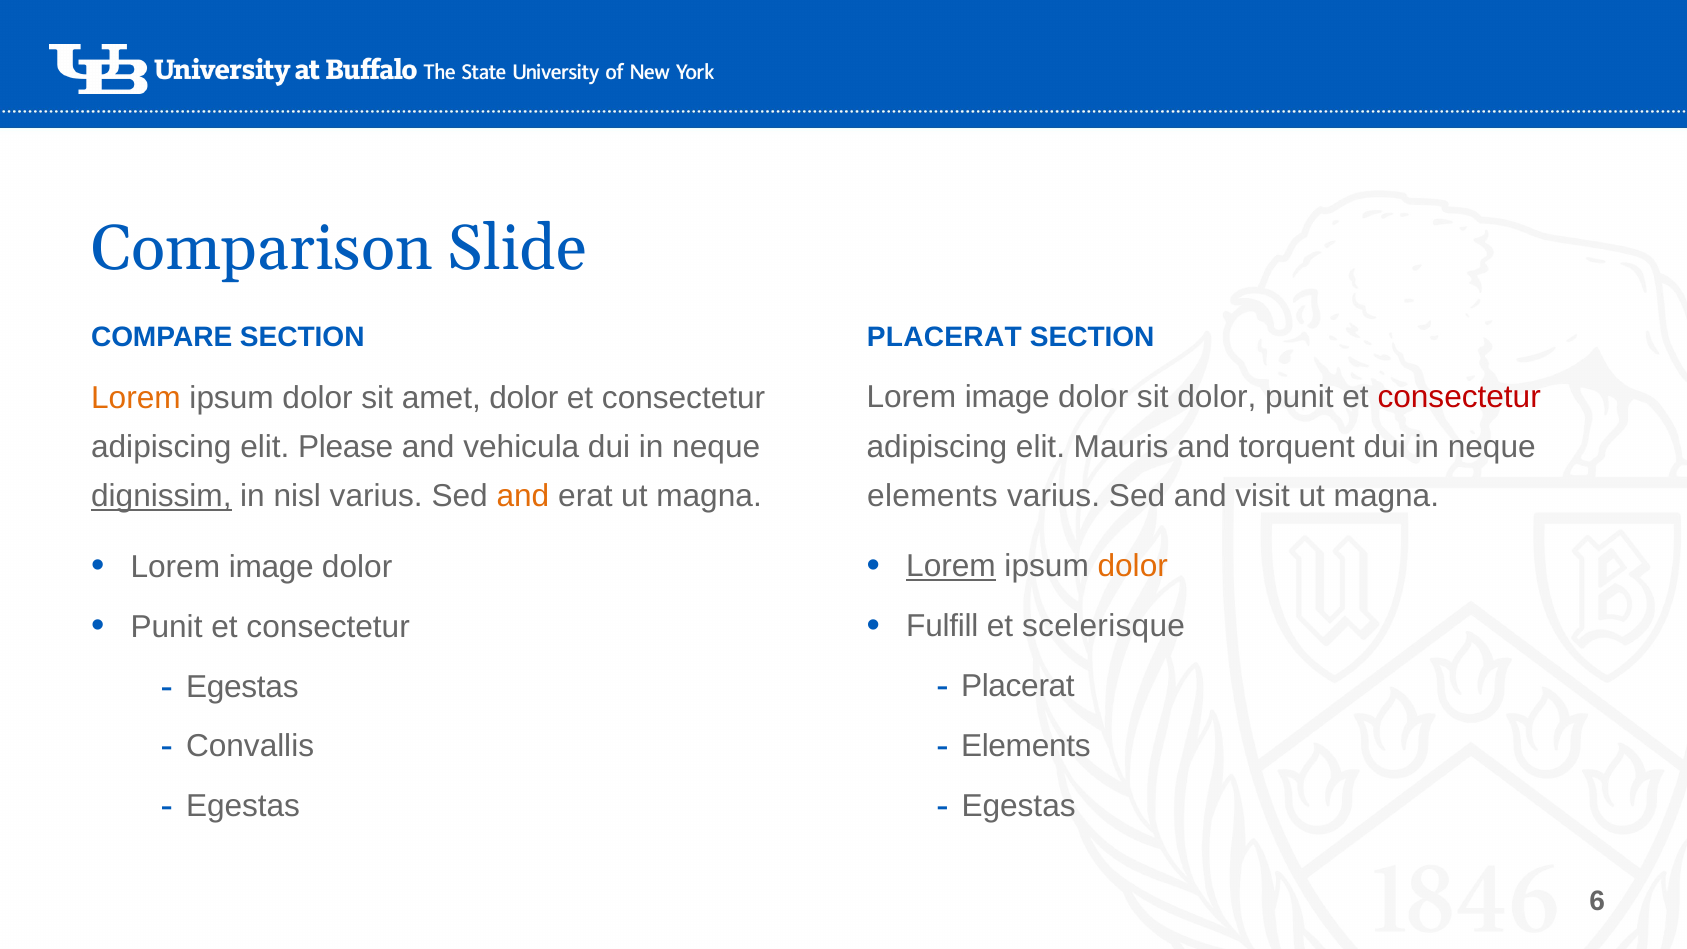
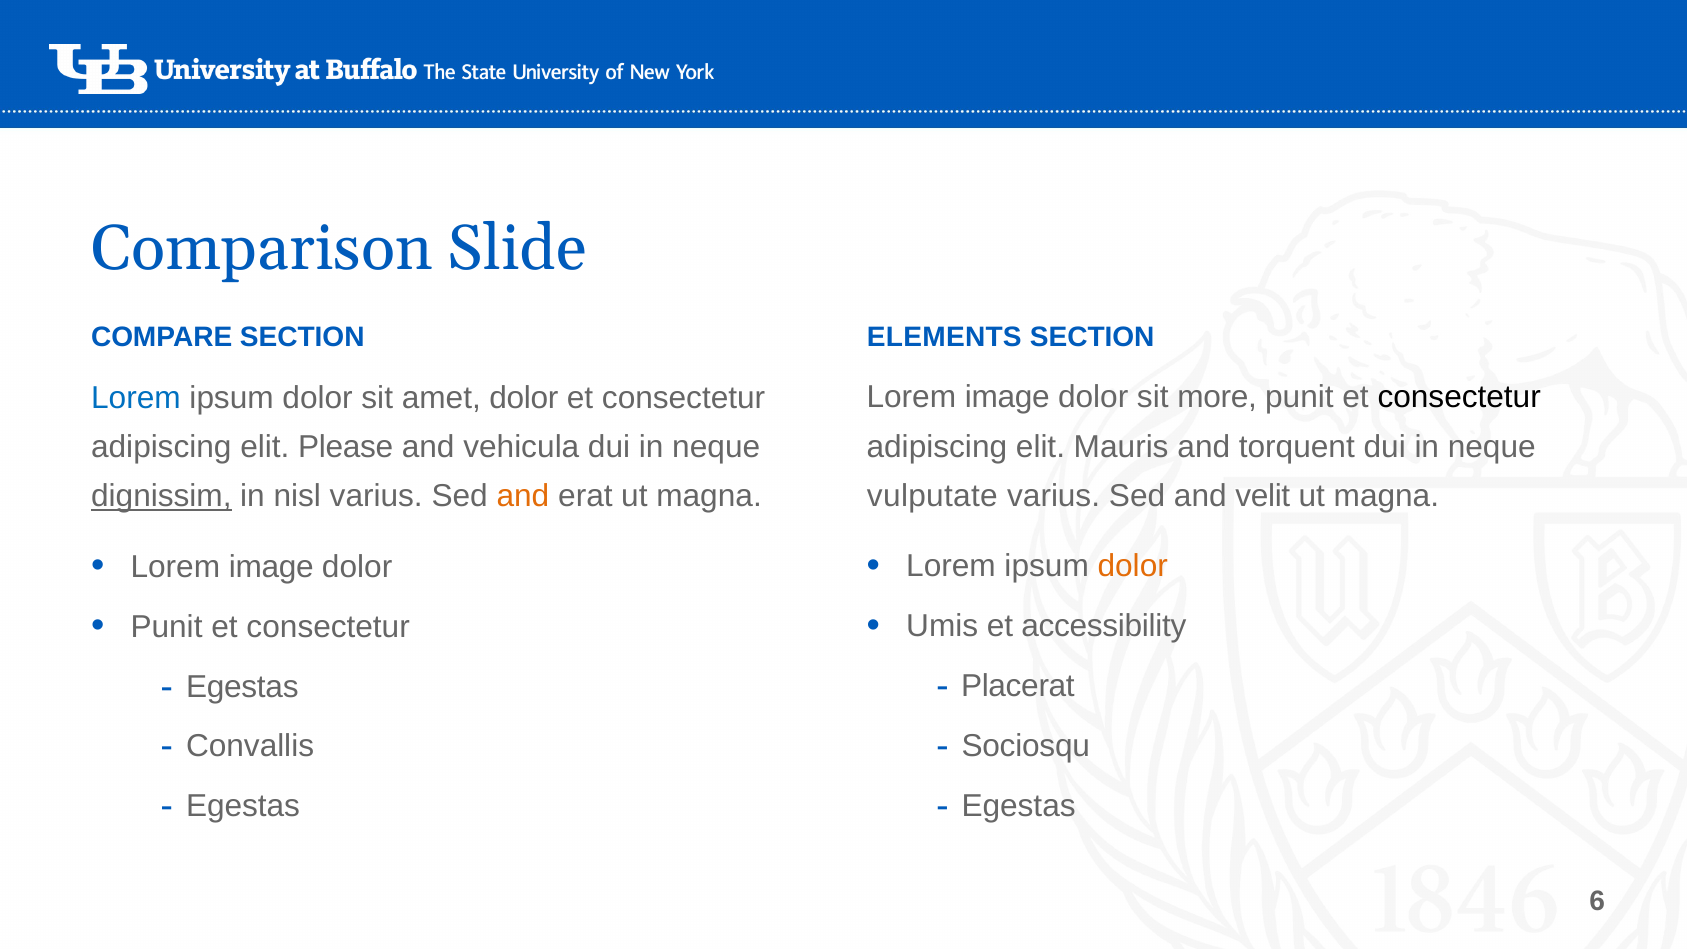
PLACERAT at (944, 338): PLACERAT -> ELEMENTS
sit dolor: dolor -> more
consectetur at (1459, 397) colour: red -> black
Lorem at (136, 398) colour: orange -> blue
elements at (932, 496): elements -> vulputate
visit: visit -> velit
Lorem at (951, 566) underline: present -> none
Fulfill: Fulfill -> Umis
scelerisque: scelerisque -> accessibility
Elements at (1026, 746): Elements -> Sociosqu
